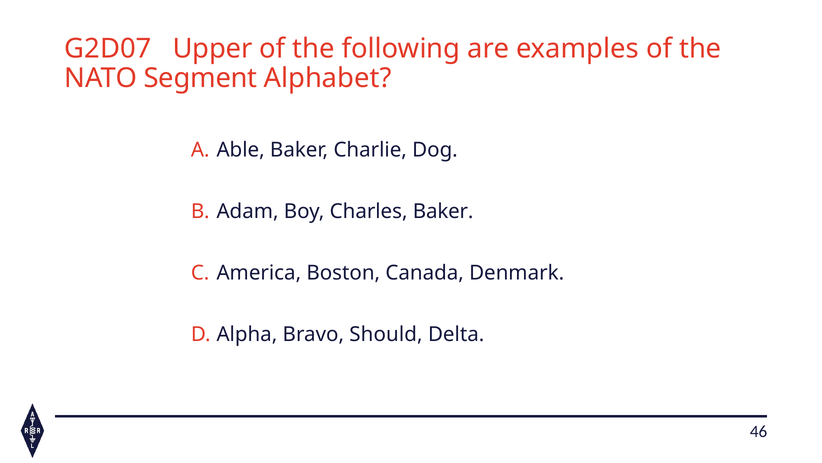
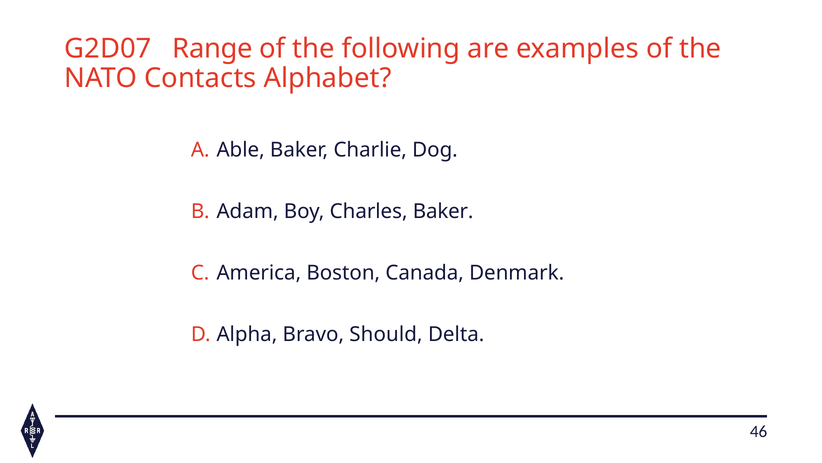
Upper: Upper -> Range
Segment: Segment -> Contacts
